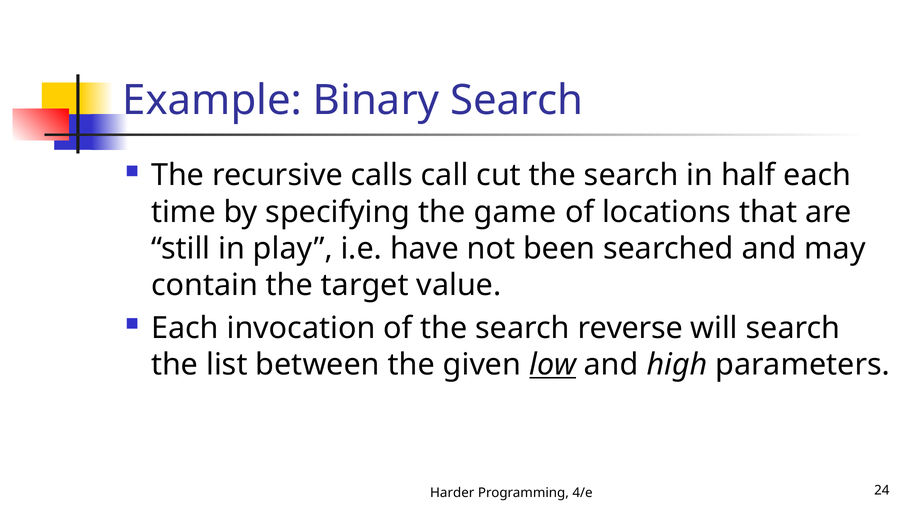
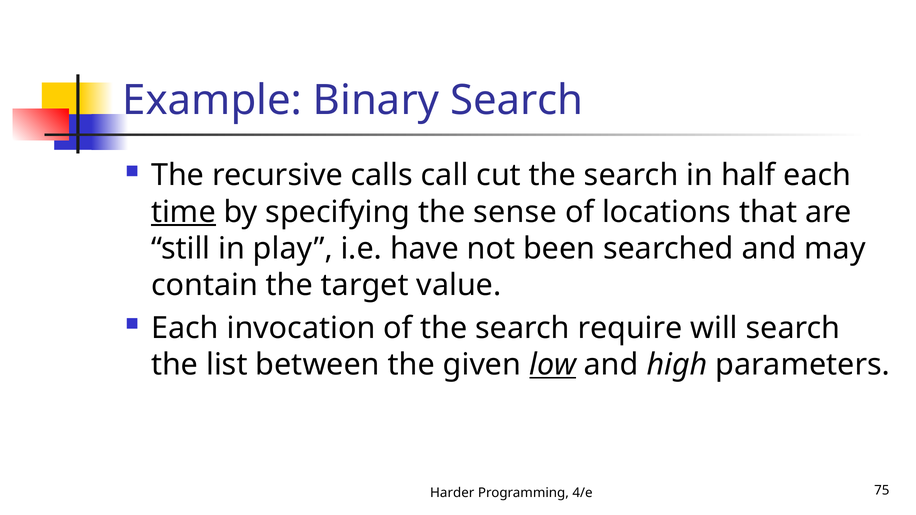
time underline: none -> present
game: game -> sense
reverse: reverse -> require
24: 24 -> 75
